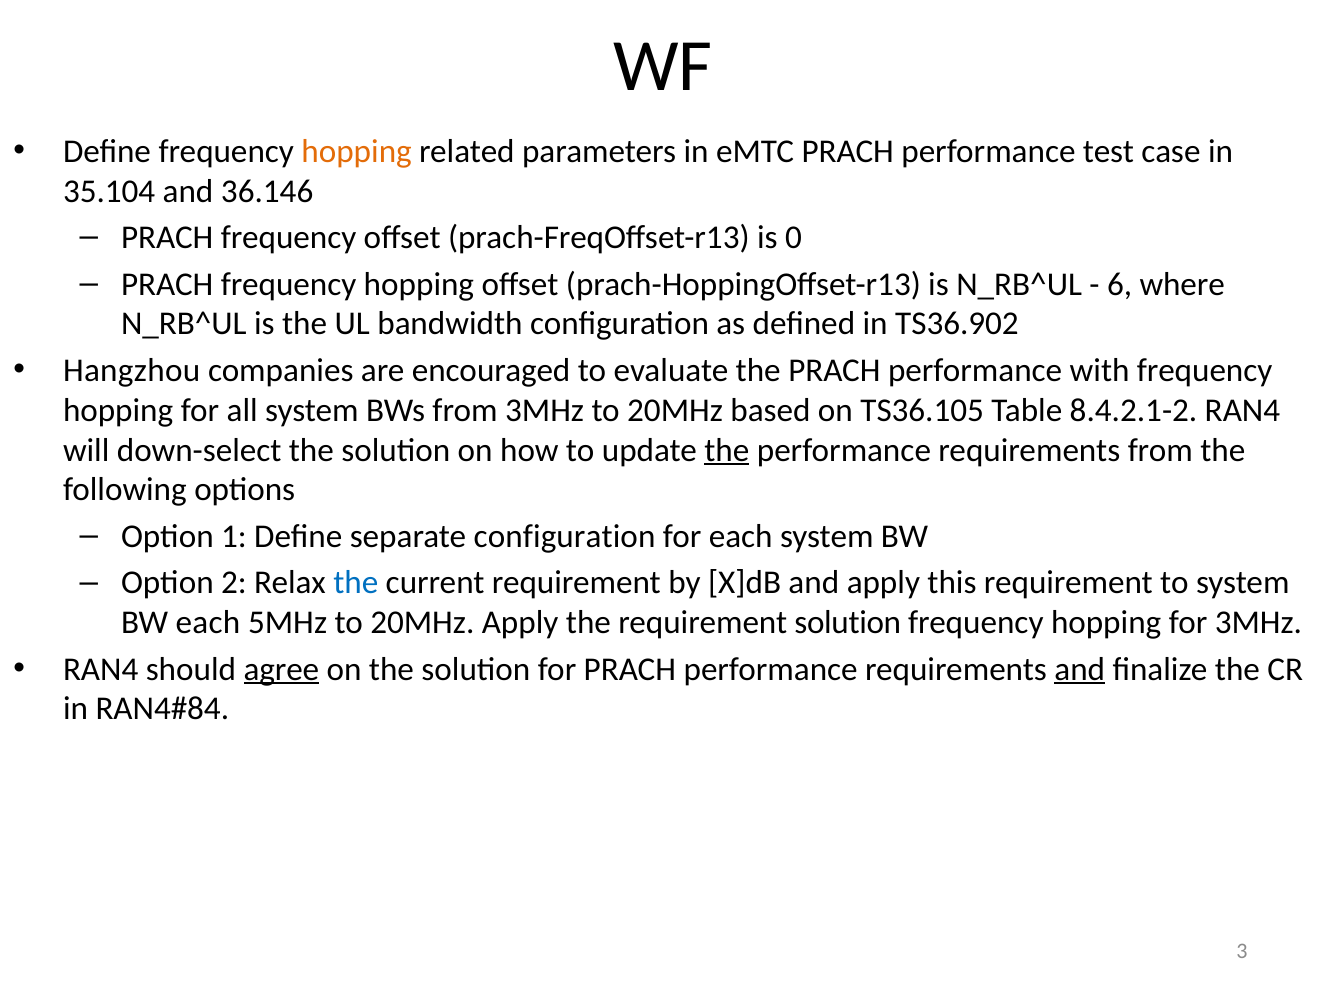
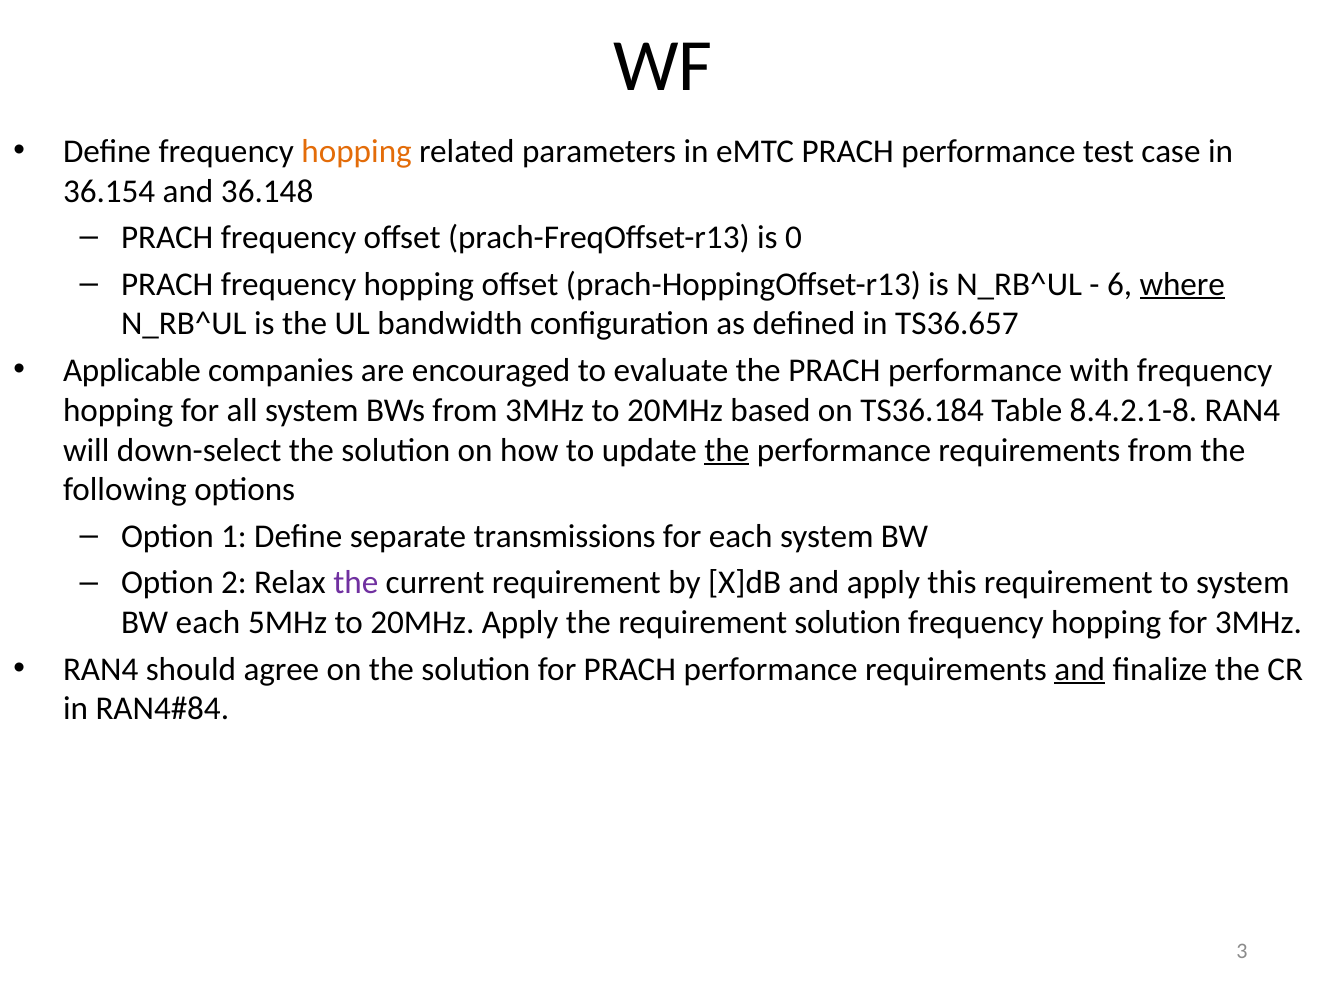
35.104: 35.104 -> 36.154
36.146: 36.146 -> 36.148
where underline: none -> present
TS36.902: TS36.902 -> TS36.657
Hangzhou: Hangzhou -> Applicable
TS36.105: TS36.105 -> TS36.184
8.4.2.1-2: 8.4.2.1-2 -> 8.4.2.1-8
separate configuration: configuration -> transmissions
the at (356, 582) colour: blue -> purple
agree underline: present -> none
